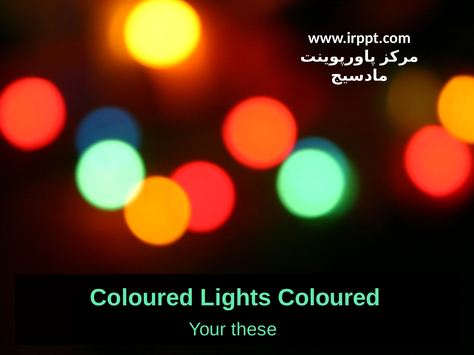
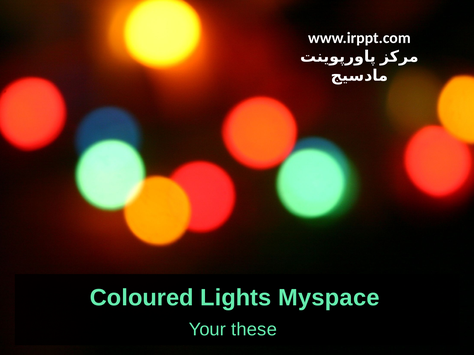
Lights Coloured: Coloured -> Myspace
